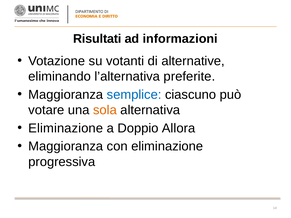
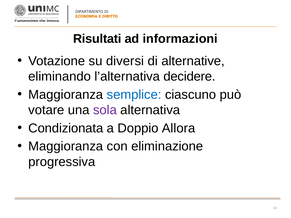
votanti: votanti -> diversi
preferite: preferite -> decidere
sola colour: orange -> purple
Eliminazione at (66, 128): Eliminazione -> Condizionata
